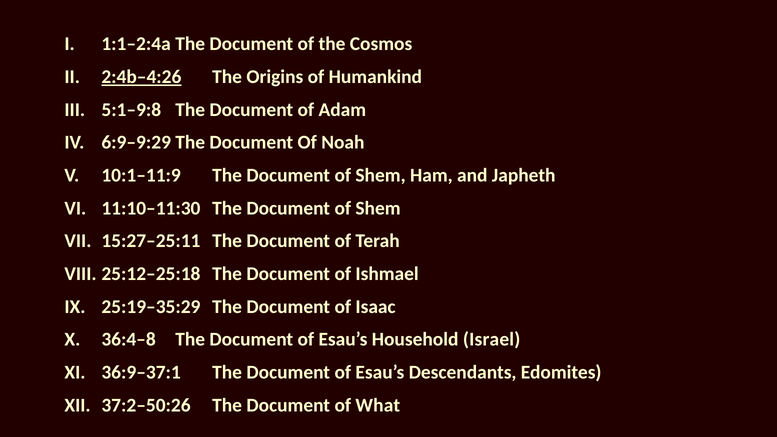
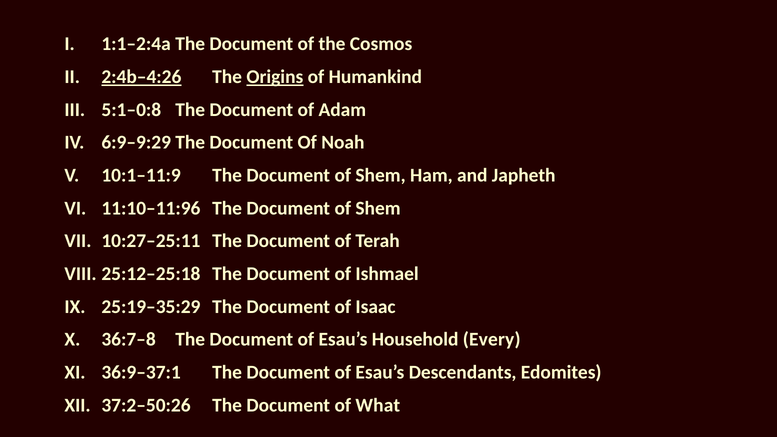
Origins underline: none -> present
5:1–9:8: 5:1–9:8 -> 5:1–0:8
11:10–11:30: 11:10–11:30 -> 11:10–11:96
15:27–25:11: 15:27–25:11 -> 10:27–25:11
36:4–8: 36:4–8 -> 36:7–8
Israel: Israel -> Every
